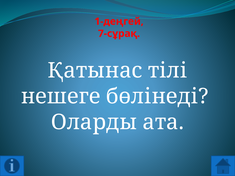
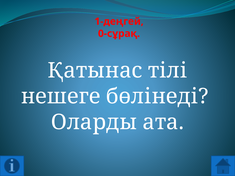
7-сұрақ: 7-сұрақ -> 0-сұрақ
